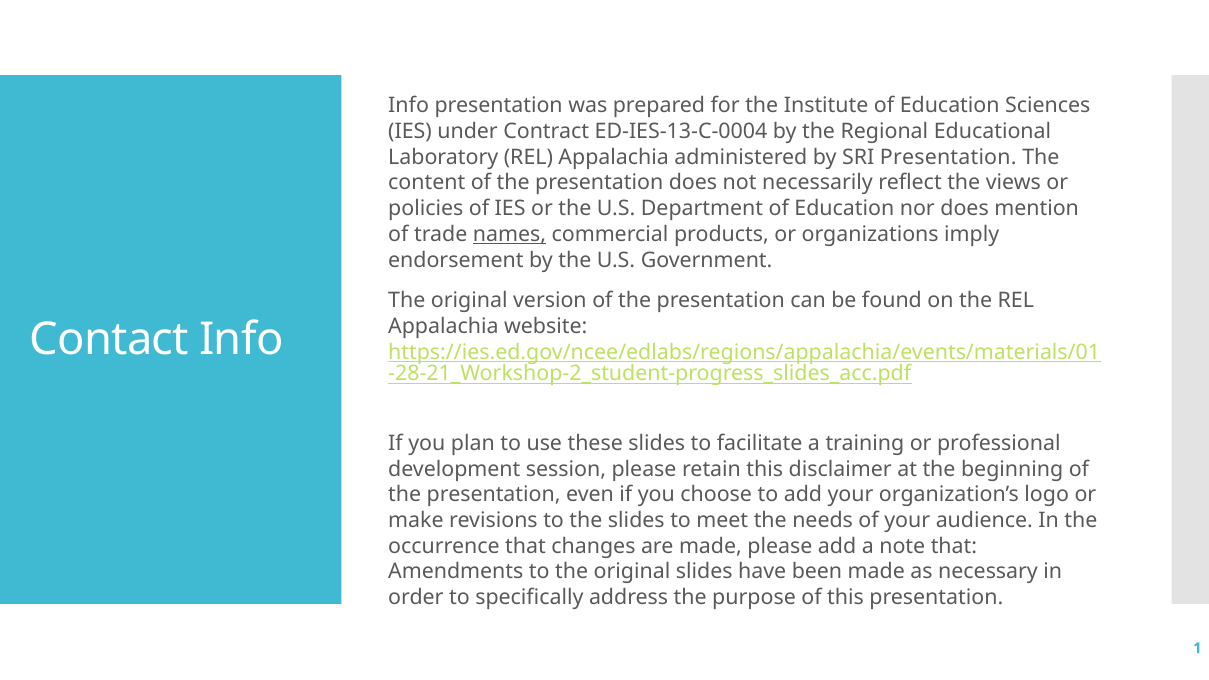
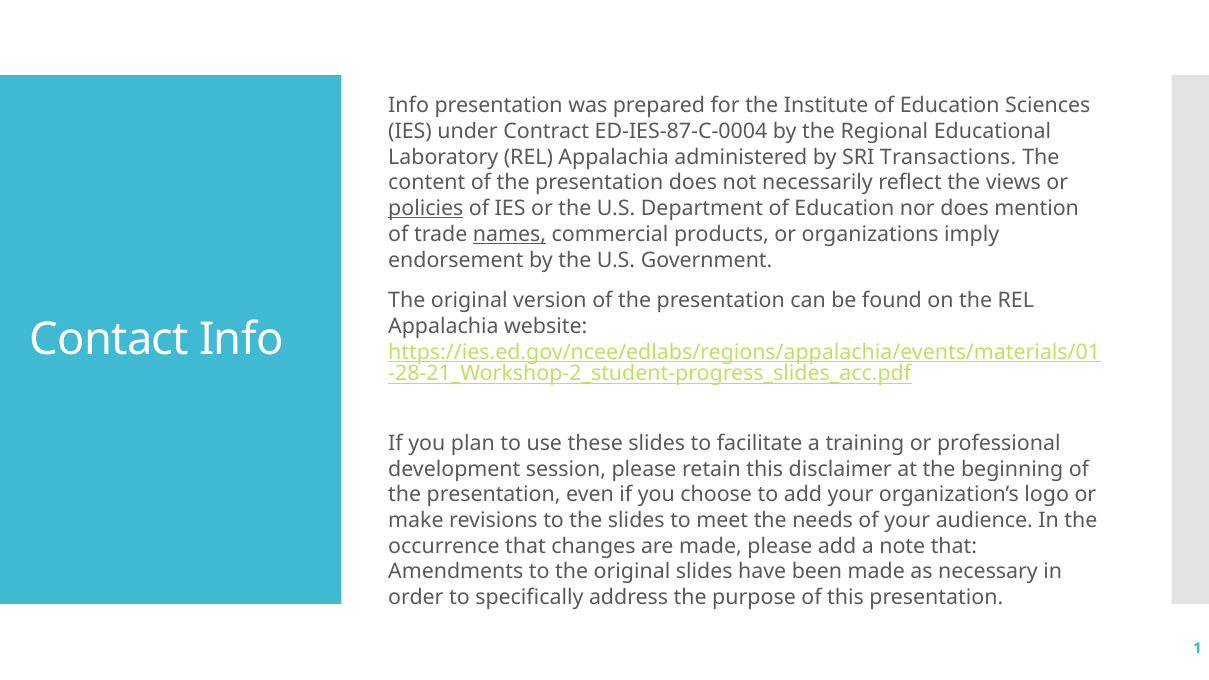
ED-IES-13-C-0004: ED-IES-13-C-0004 -> ED-IES-87-C-0004
SRI Presentation: Presentation -> Transactions
policies underline: none -> present
